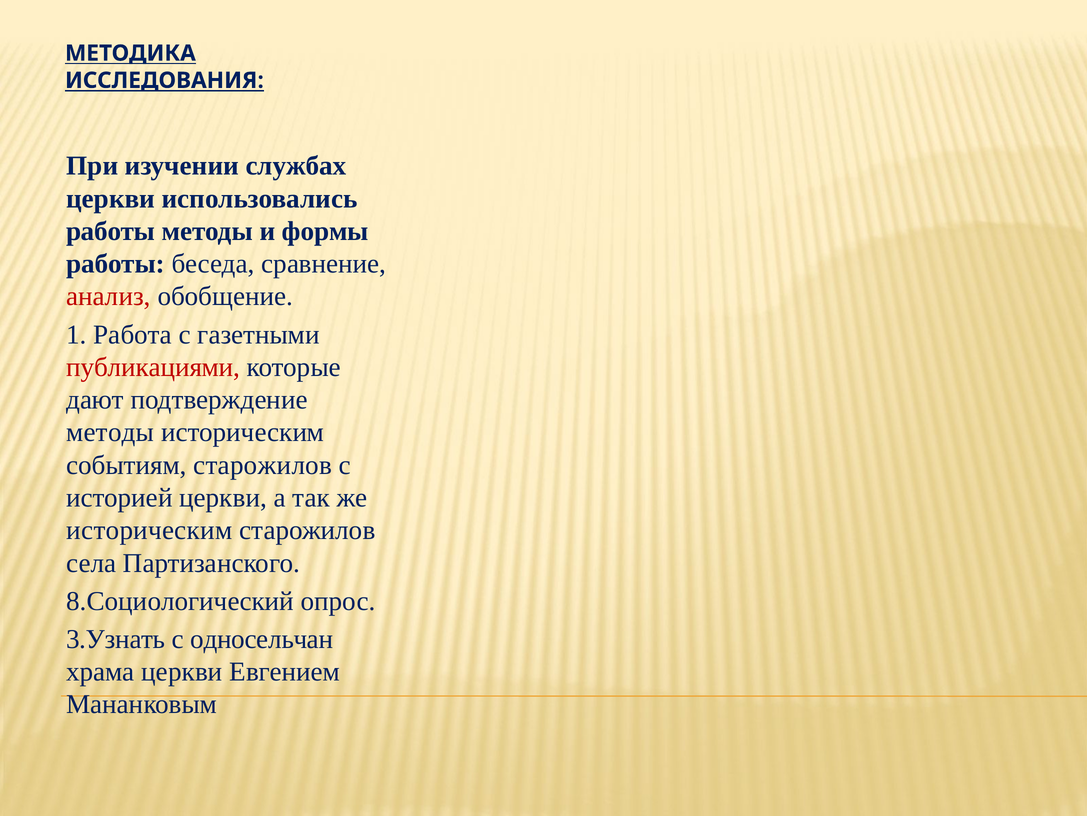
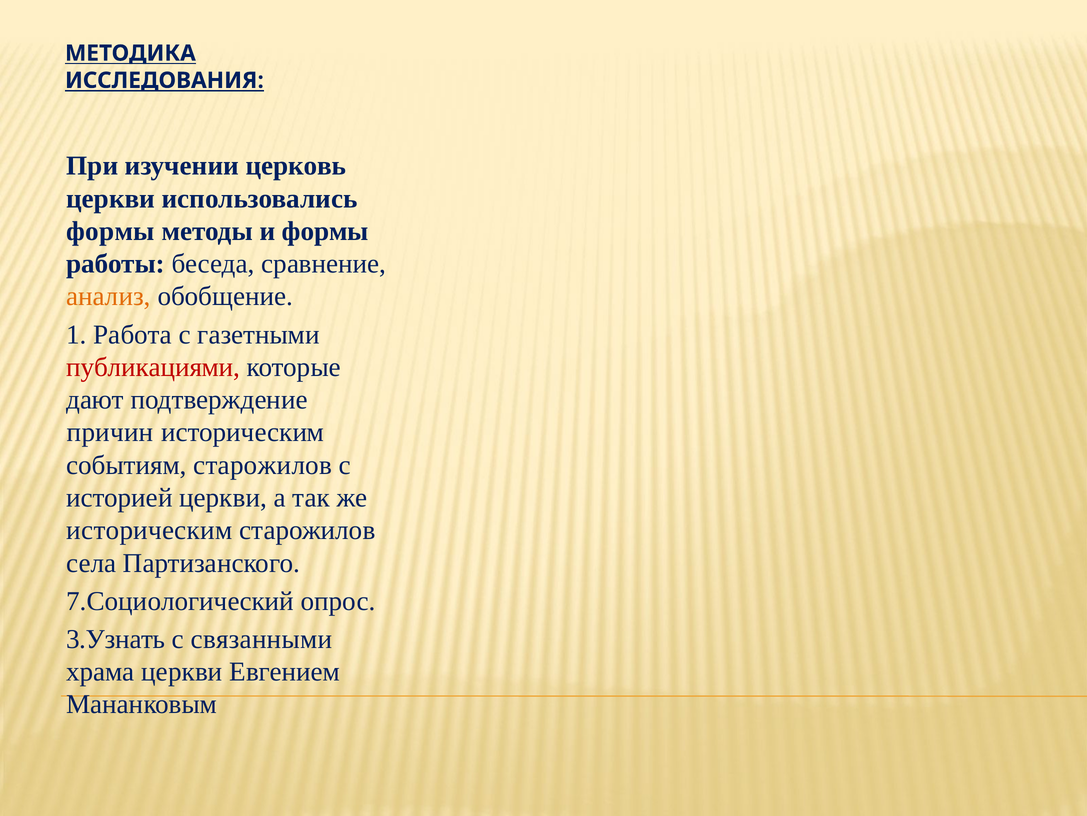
службах: службах -> церковь
работы at (111, 231): работы -> формы
анализ colour: red -> orange
методы at (110, 432): методы -> причин
8.Социологический: 8.Социологический -> 7.Социологический
односельчан: односельчан -> связанными
